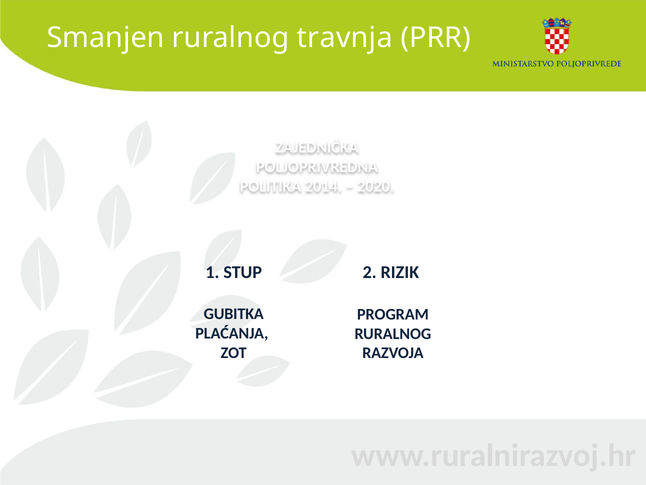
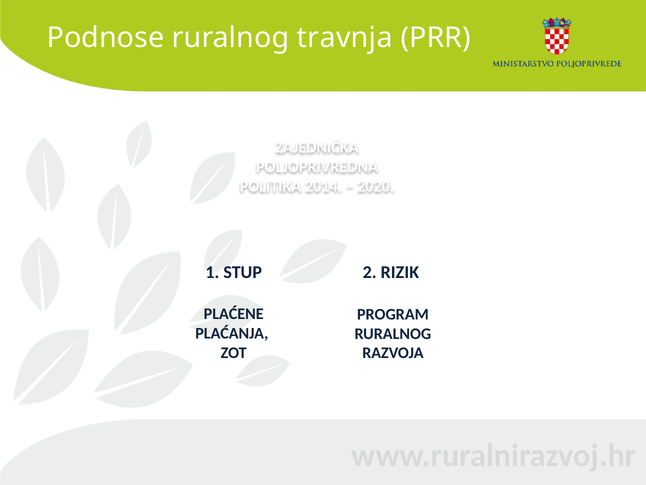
Smanjen: Smanjen -> Podnose
GUBITKA: GUBITKA -> PLAĆENE
